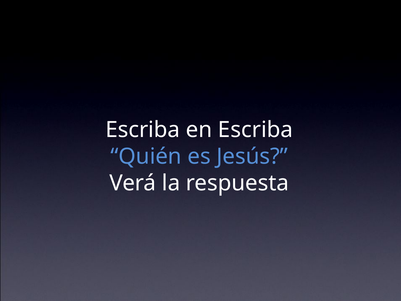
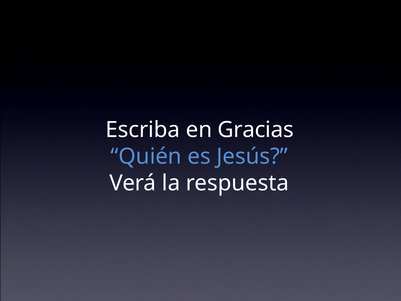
en Escriba: Escriba -> Gracias
